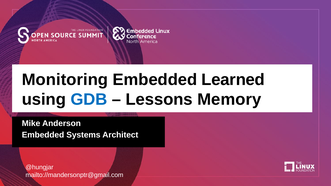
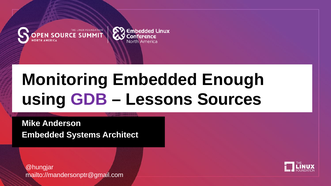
Learned: Learned -> Enough
GDB colour: blue -> purple
Memory: Memory -> Sources
